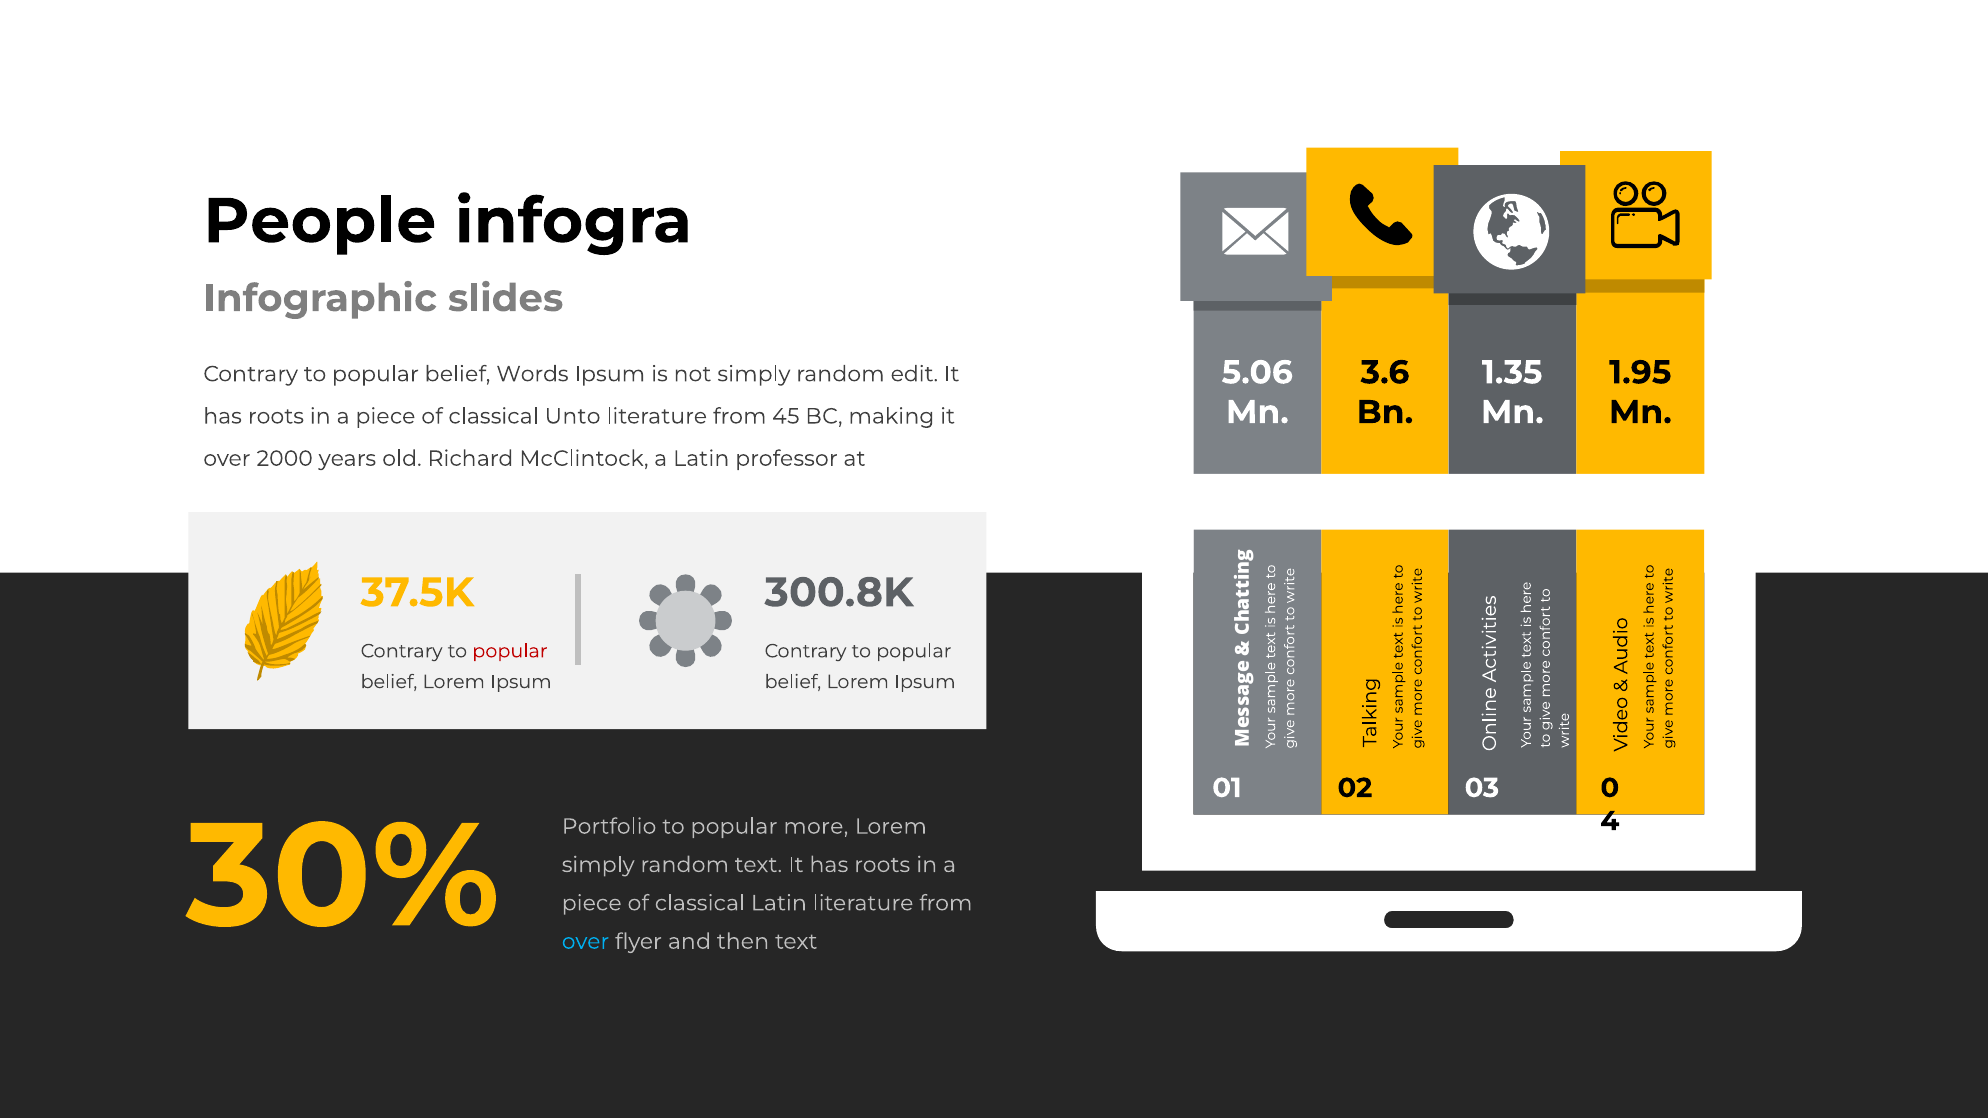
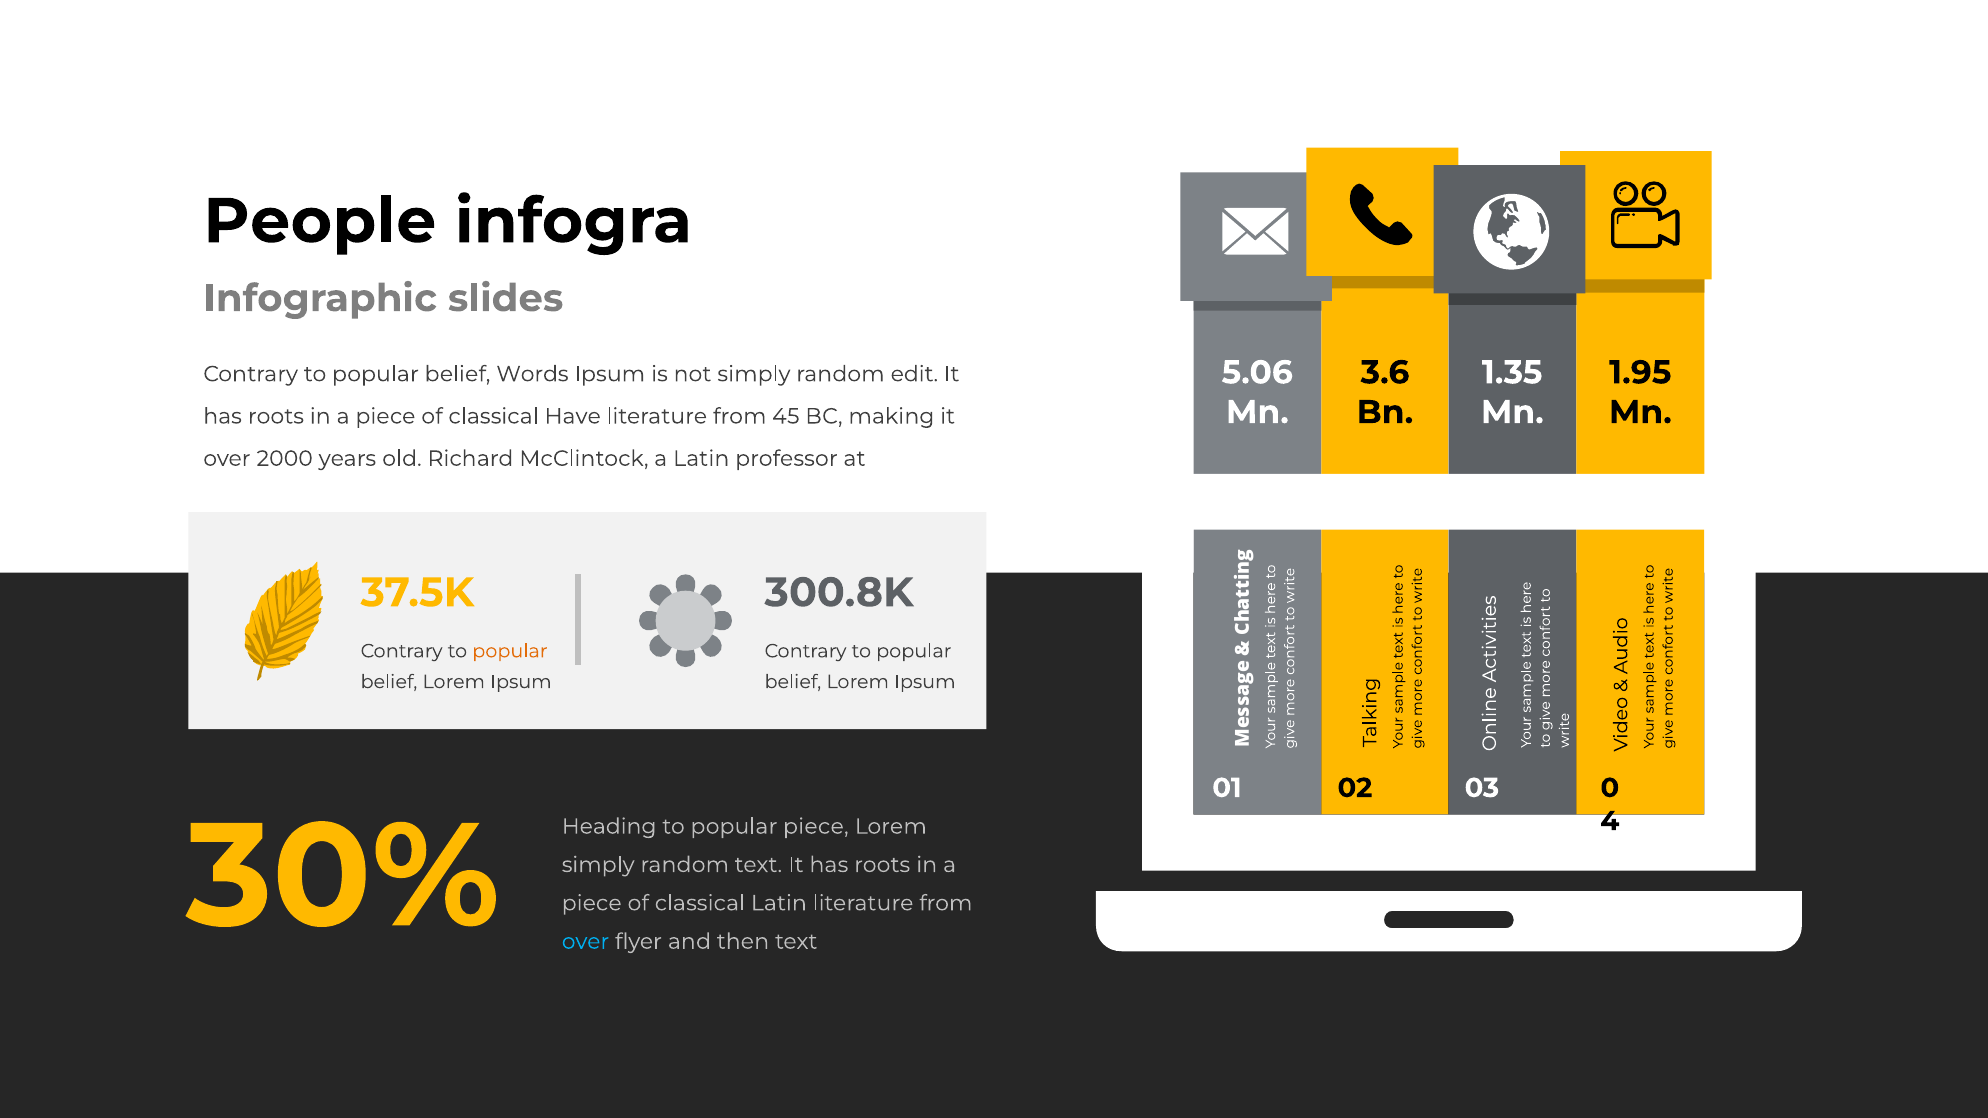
Unto: Unto -> Have
popular at (510, 651) colour: red -> orange
Portfolio: Portfolio -> Heading
popular more: more -> piece
